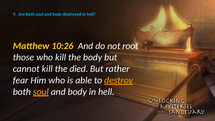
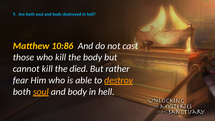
10:26: 10:26 -> 10:86
root: root -> cast
